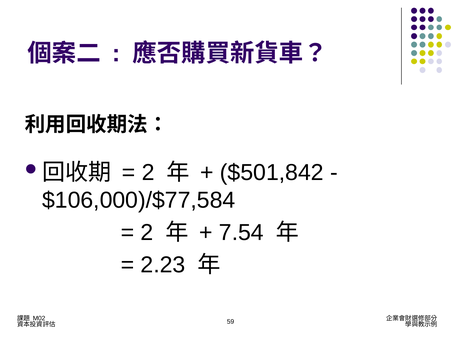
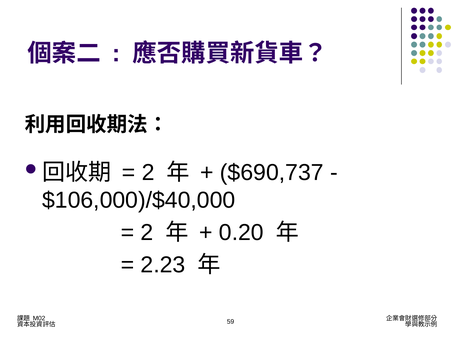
$501,842: $501,842 -> $690,737
$106,000)/$77,584: $106,000)/$77,584 -> $106,000)/$40,000
7.54: 7.54 -> 0.20
